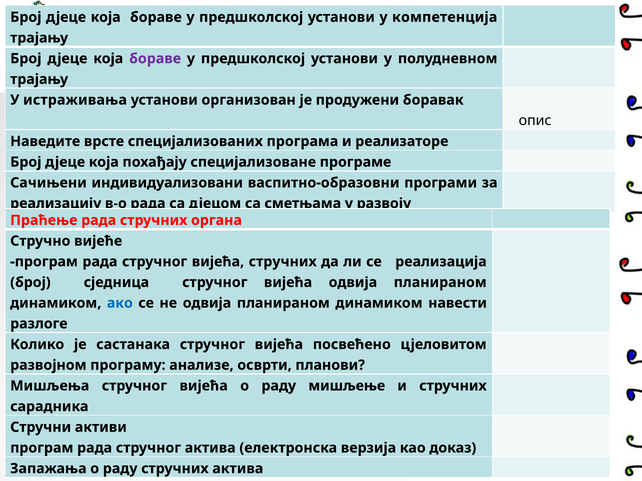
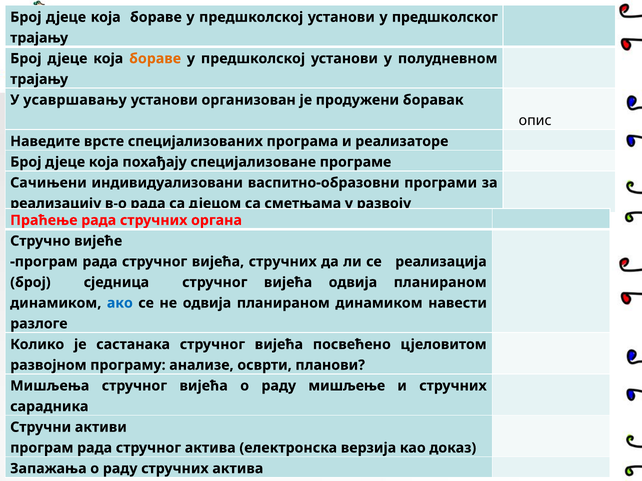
компетенција: компетенција -> предшколског
бораве at (155, 59) colour: purple -> orange
истраживања: истраживања -> усавршавању
